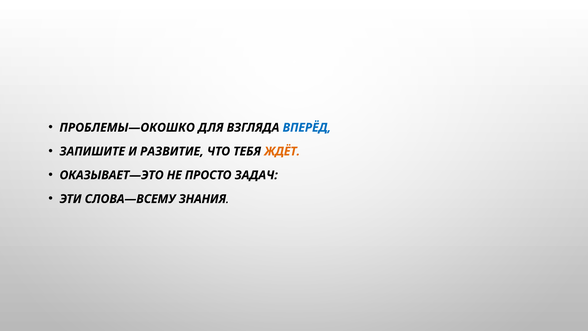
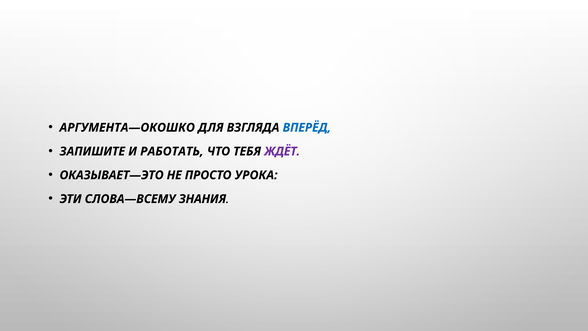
ПРОБЛЕМЫ—ОКОШКО: ПРОБЛЕМЫ—ОКОШКО -> АРГУМЕНТА—ОКОШКО
РАЗВИТИЕ: РАЗВИТИЕ -> РАБОТАТЬ
ЖДЁТ colour: orange -> purple
ЗАДАЧ: ЗАДАЧ -> УРОКА
